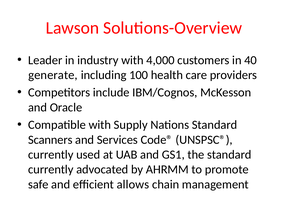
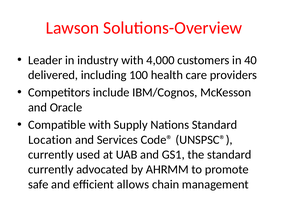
generate: generate -> delivered
Scanners: Scanners -> Location
